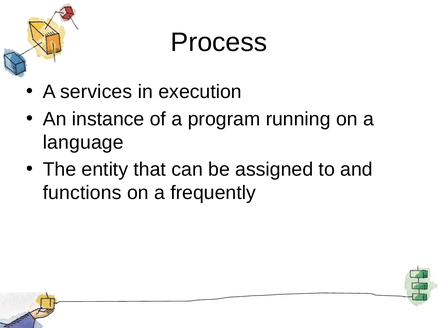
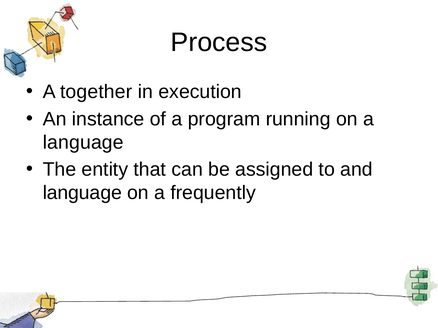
services: services -> together
functions at (82, 193): functions -> language
